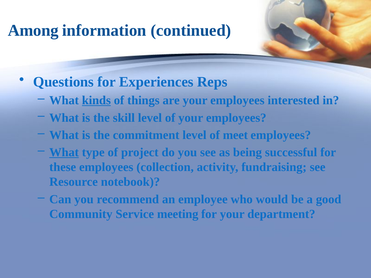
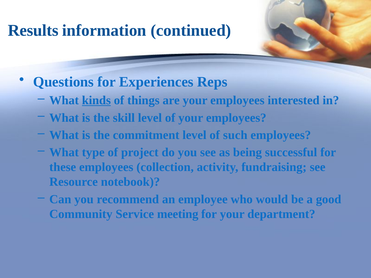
Among: Among -> Results
meet: meet -> such
What at (64, 152) underline: present -> none
